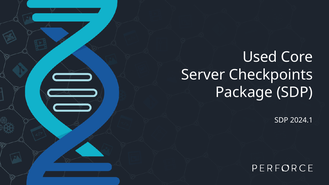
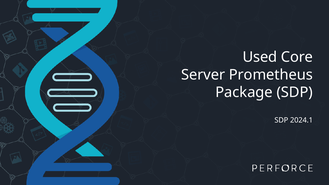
Checkpoints: Checkpoints -> Prometheus
